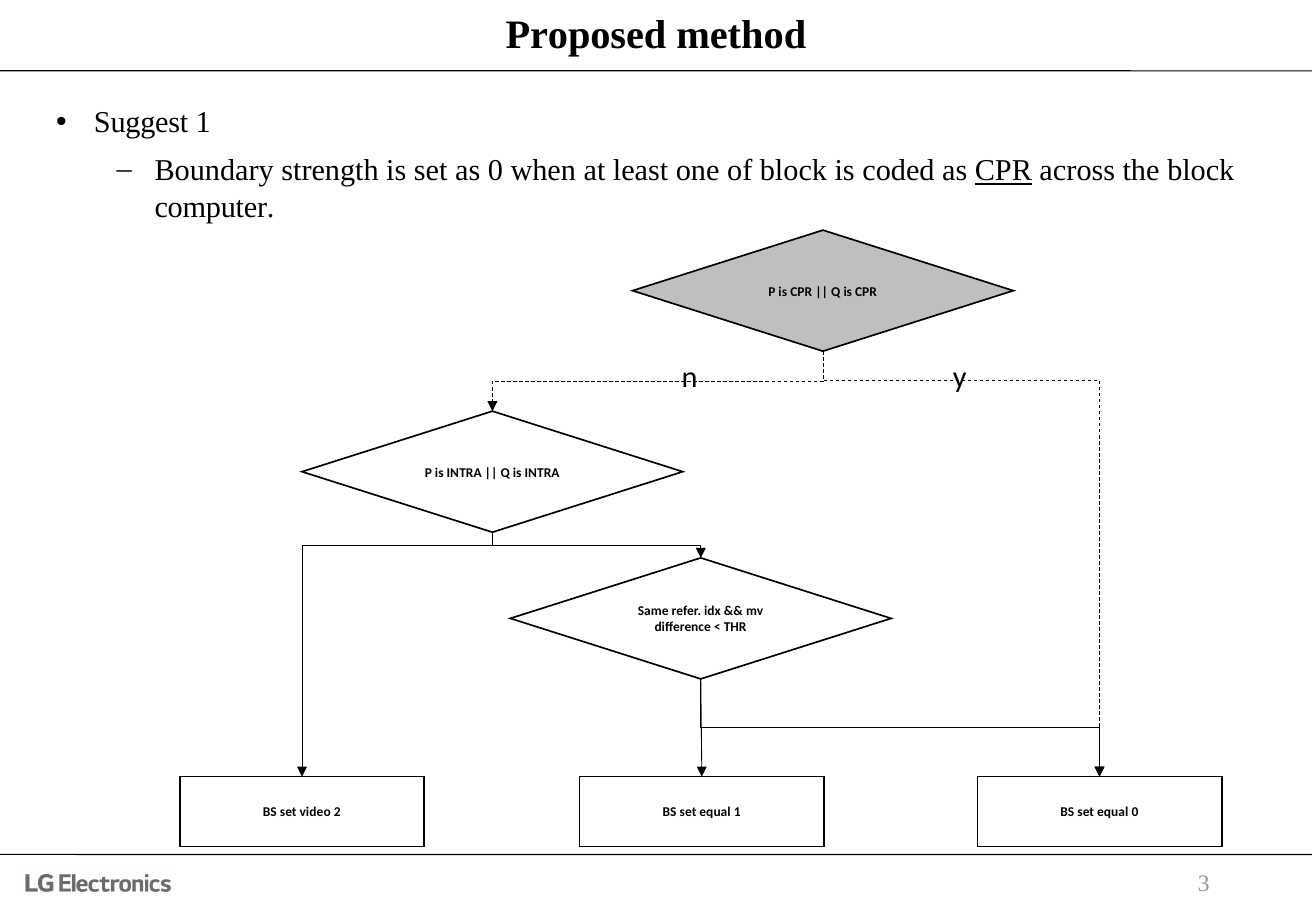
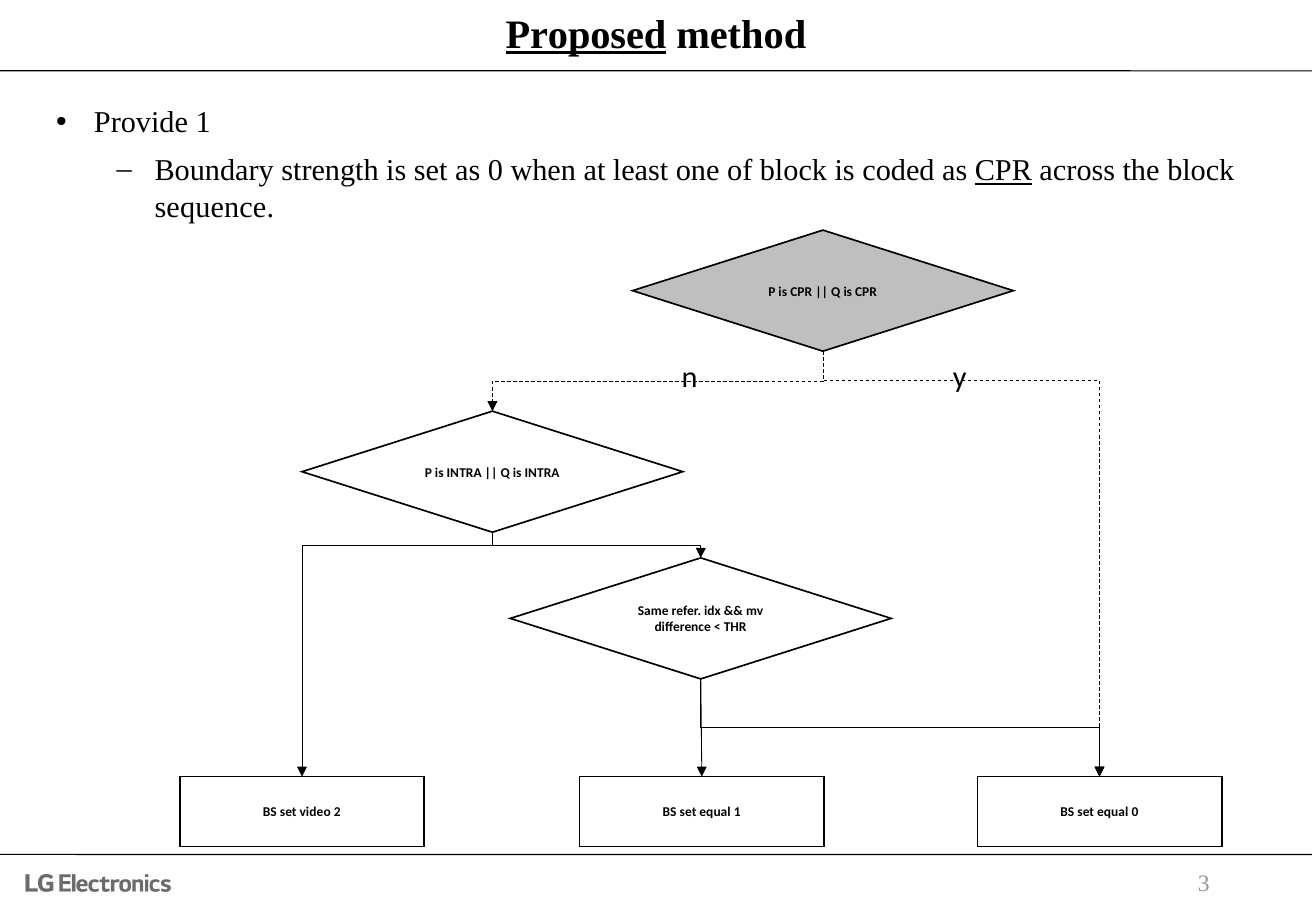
Proposed underline: none -> present
Suggest: Suggest -> Provide
computer: computer -> sequence
